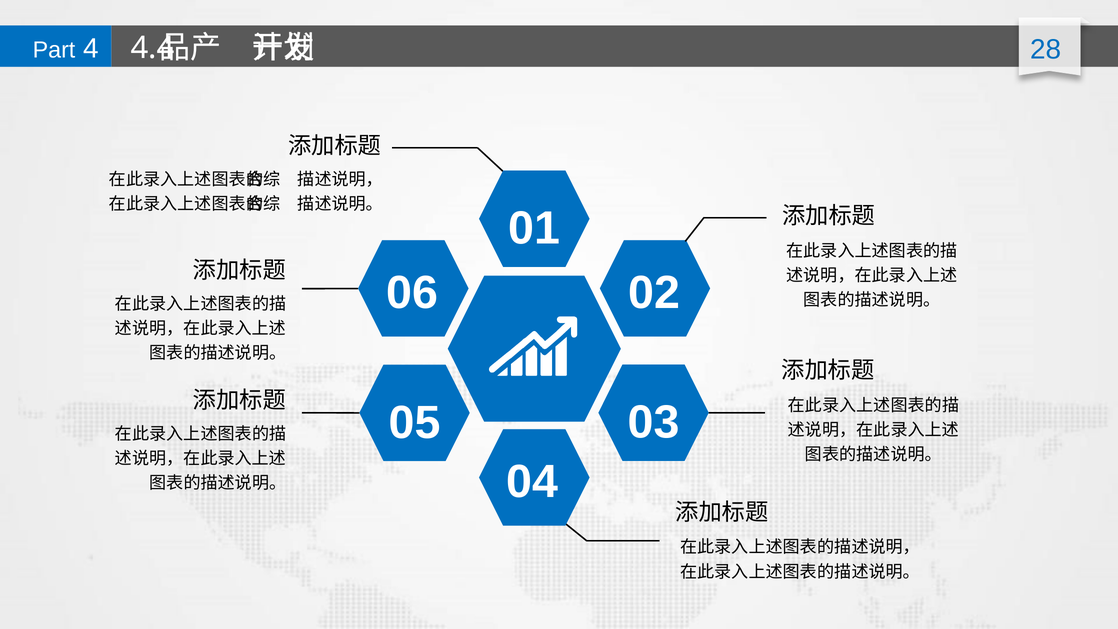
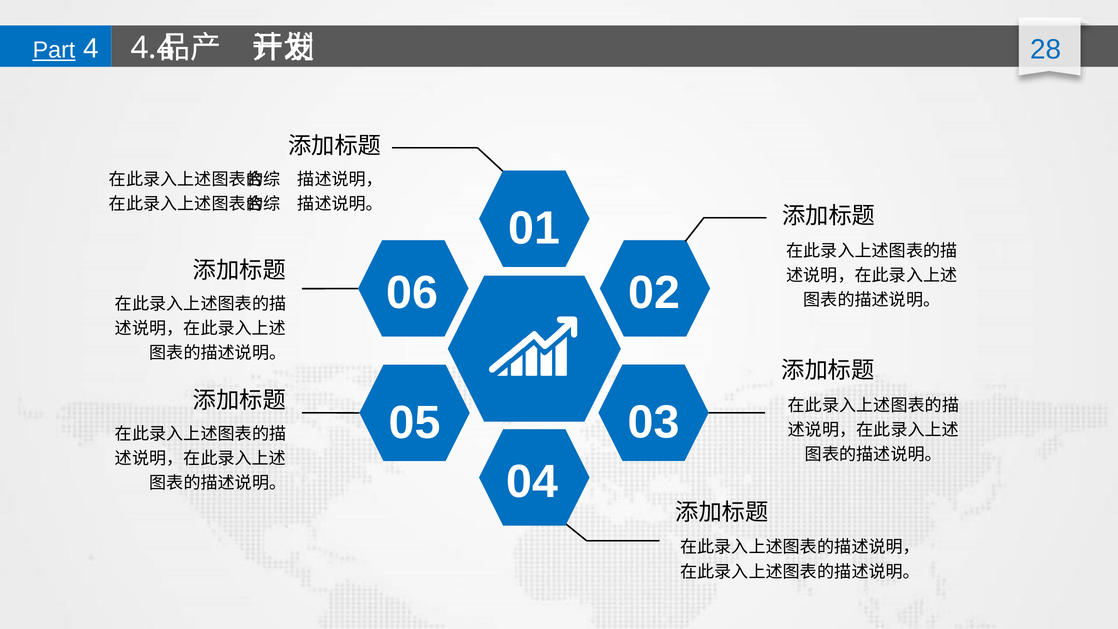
Part underline: none -> present
